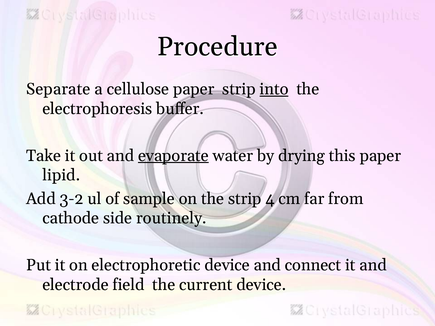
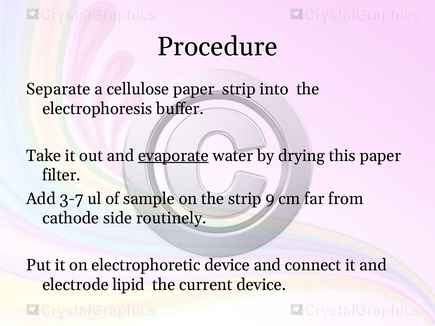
into underline: present -> none
lipid: lipid -> filter
3-2: 3-2 -> 3-7
4: 4 -> 9
field: field -> lipid
